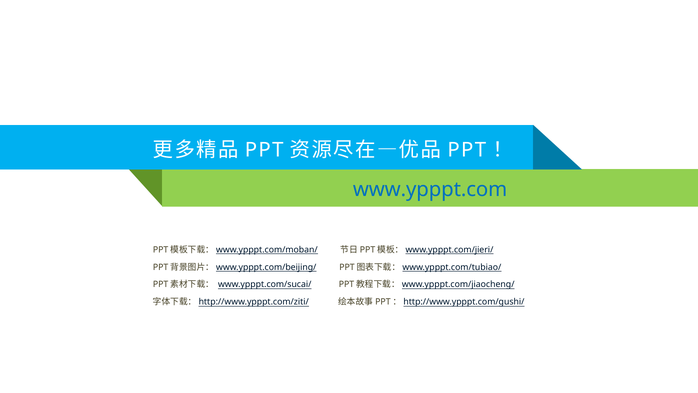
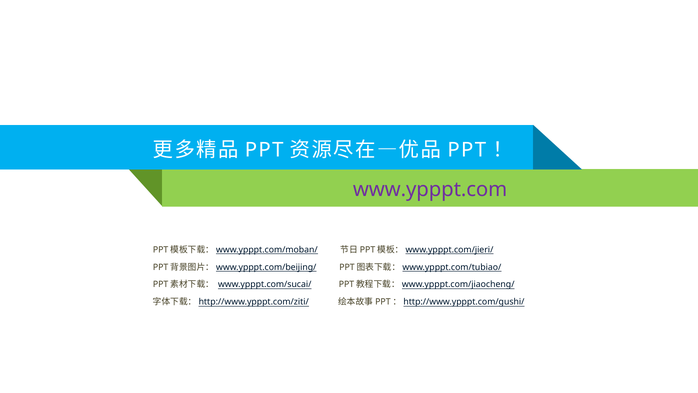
www.ypppt.com colour: blue -> purple
